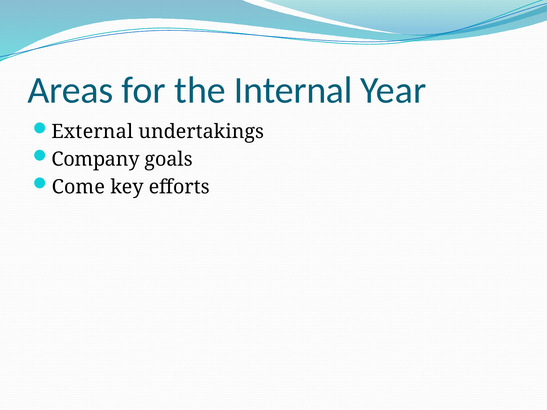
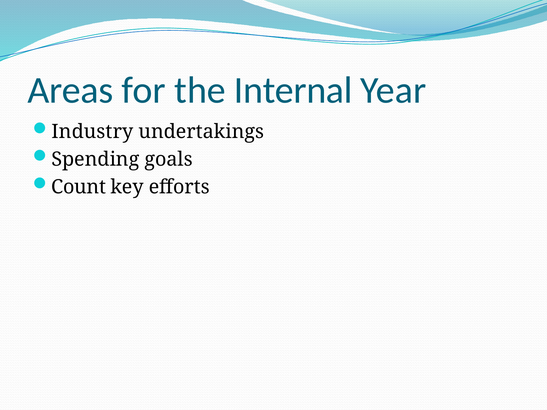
External: External -> Industry
Company: Company -> Spending
Come: Come -> Count
